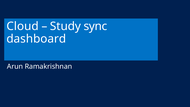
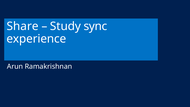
Cloud: Cloud -> Share
dashboard: dashboard -> experience
